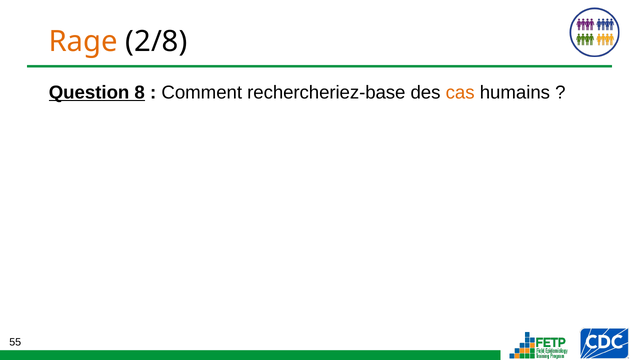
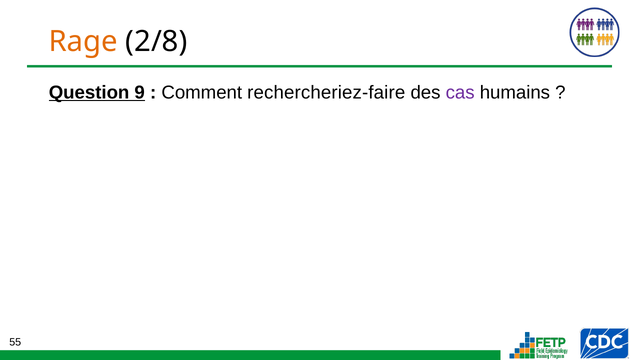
8: 8 -> 9
rechercheriez-base: rechercheriez-base -> rechercheriez-faire
cas colour: orange -> purple
